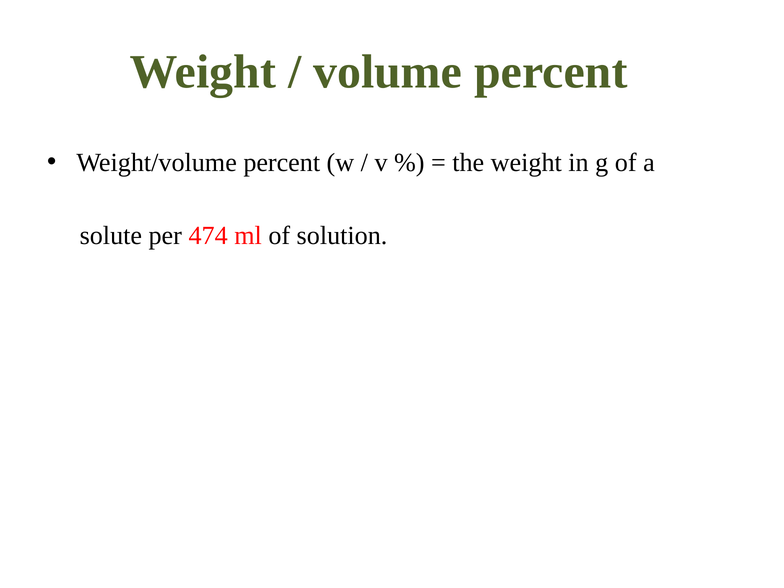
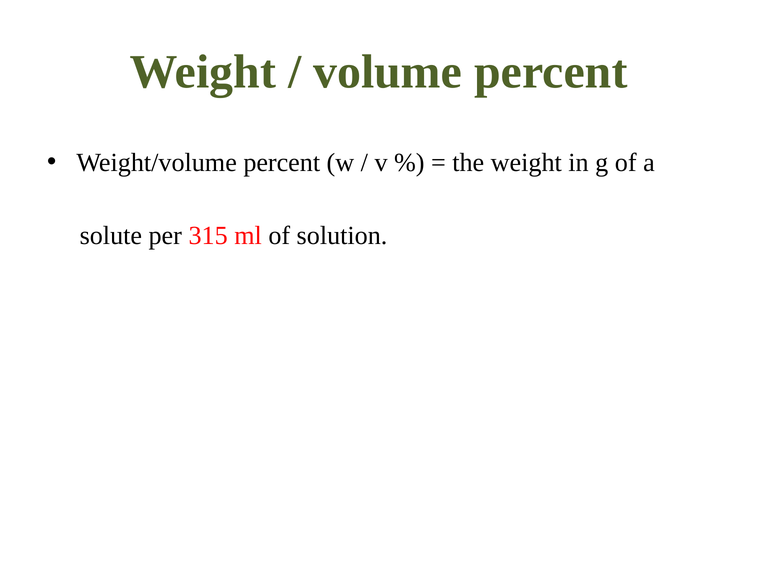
474: 474 -> 315
